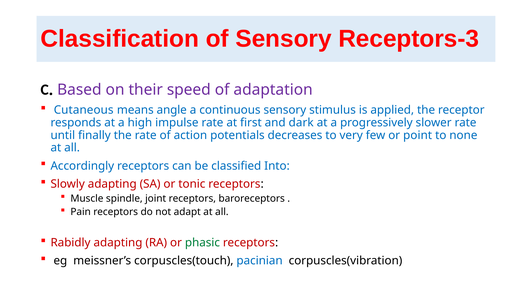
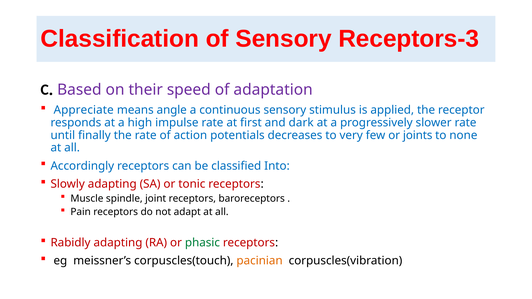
Cutaneous: Cutaneous -> Appreciate
point: point -> joints
pacinian colour: blue -> orange
